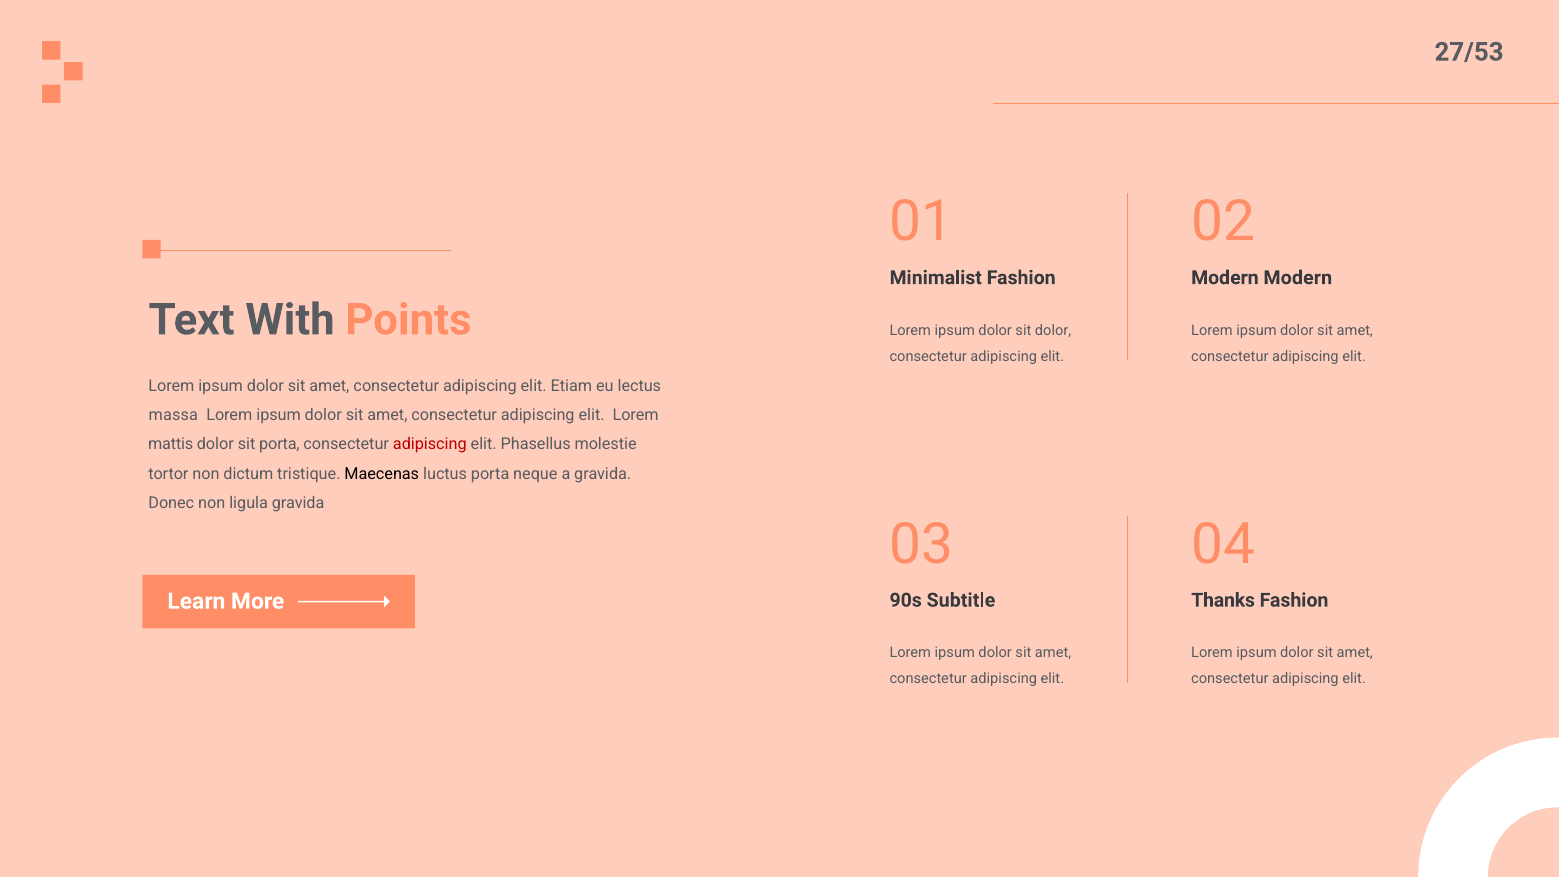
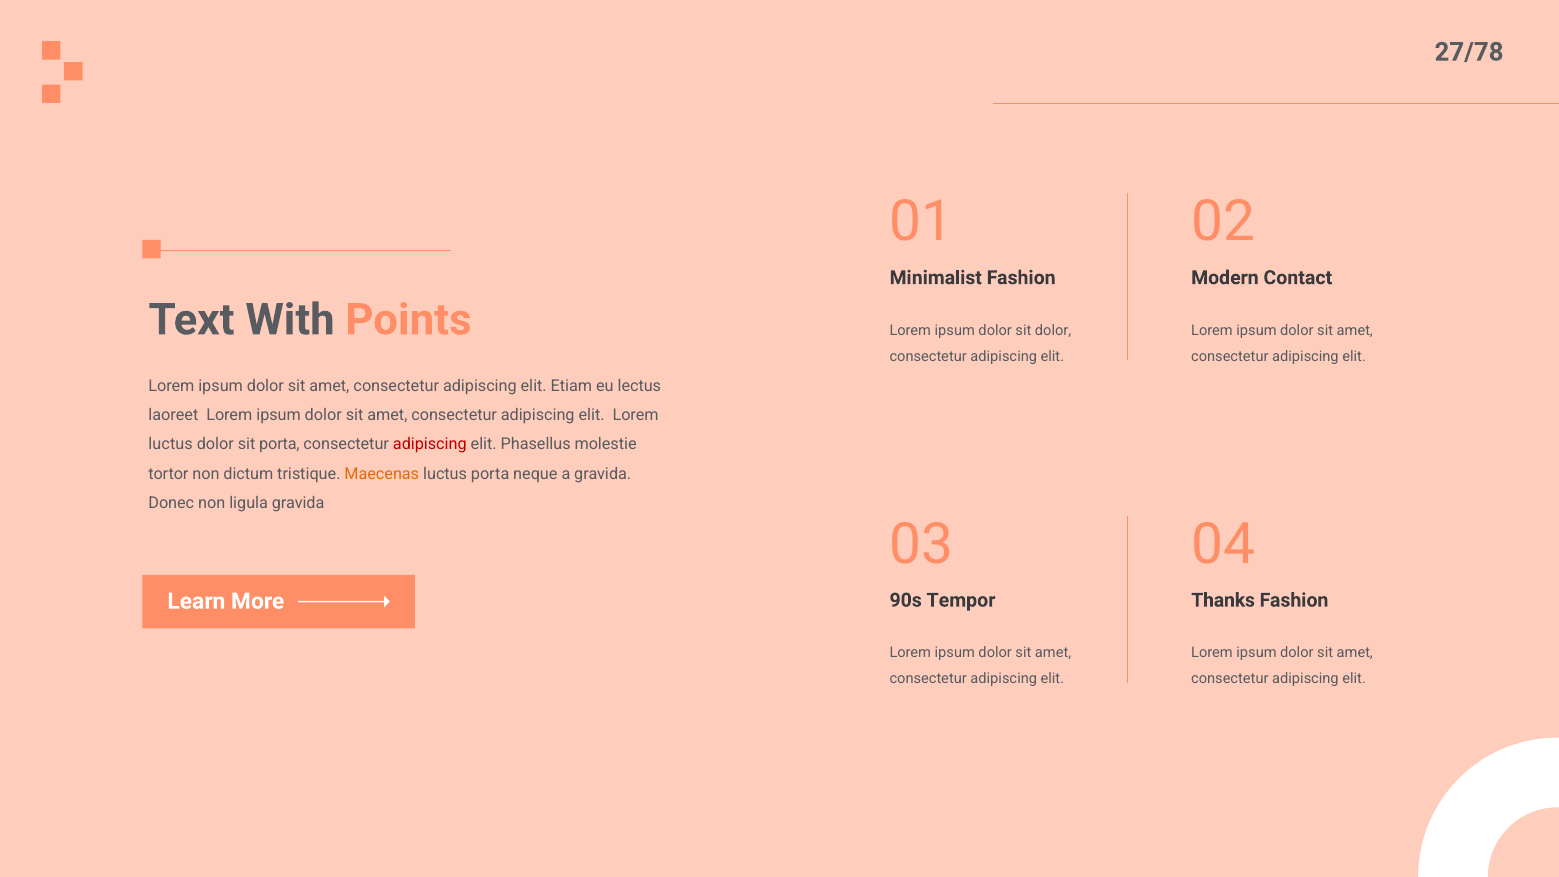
27/53: 27/53 -> 27/78
Modern Modern: Modern -> Contact
massa: massa -> laoreet
mattis at (171, 444): mattis -> luctus
Maecenas colour: black -> orange
Subtitle: Subtitle -> Tempor
